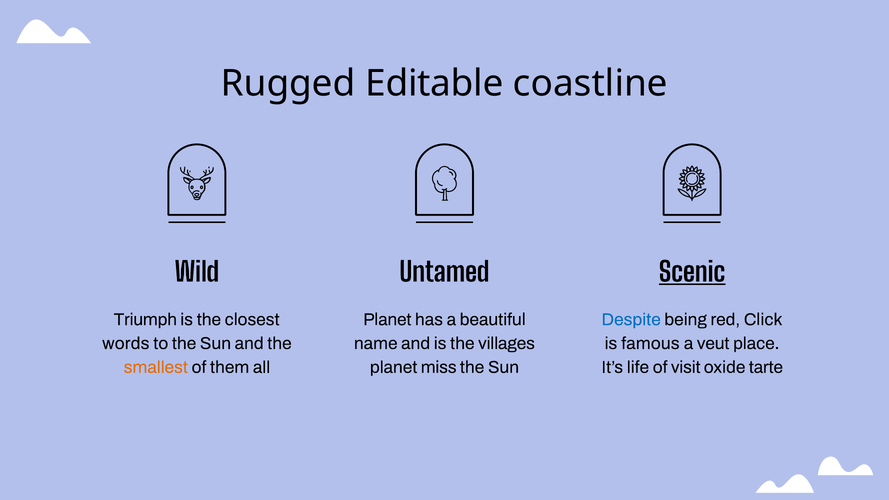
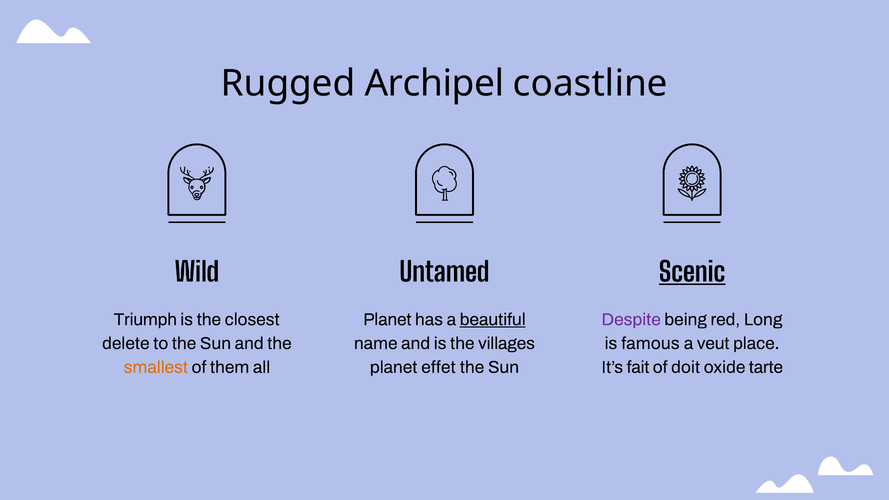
Editable: Editable -> Archipel
beautiful underline: none -> present
Despite colour: blue -> purple
Click: Click -> Long
words: words -> delete
miss: miss -> effet
life: life -> fait
visit: visit -> doit
